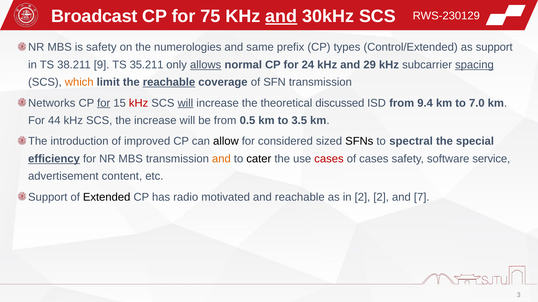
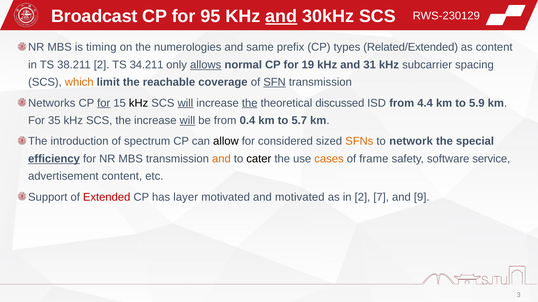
75: 75 -> 95
is safety: safety -> timing
Control/Extended: Control/Extended -> Related/Extended
as support: support -> content
38.211 9: 9 -> 2
35.211: 35.211 -> 34.211
24: 24 -> 19
29: 29 -> 31
spacing underline: present -> none
reachable at (169, 82) underline: present -> none
SFN underline: none -> present
kHz at (139, 103) colour: red -> black
the at (250, 103) underline: none -> present
9.4: 9.4 -> 4.4
7.0: 7.0 -> 5.9
44: 44 -> 35
will at (187, 121) underline: none -> present
0.5: 0.5 -> 0.4
3.5: 3.5 -> 5.7
improved: improved -> spectrum
SFNs colour: black -> orange
spectral: spectral -> network
cases at (329, 159) colour: red -> orange
of cases: cases -> frame
Extended colour: black -> red
radio: radio -> layer
and reachable: reachable -> motivated
2 2: 2 -> 7
7: 7 -> 9
